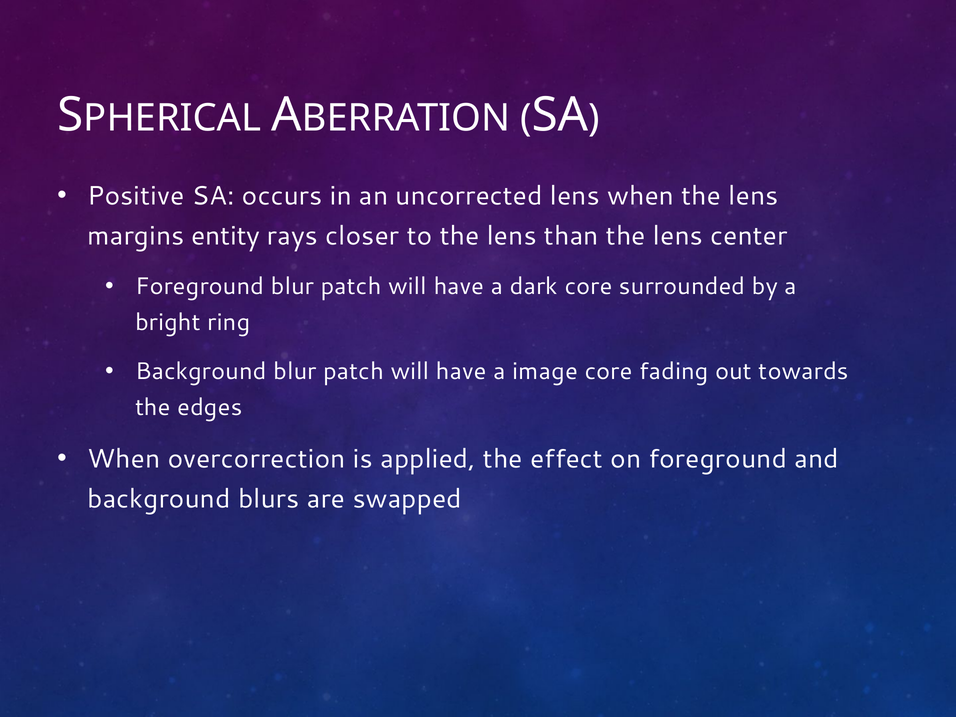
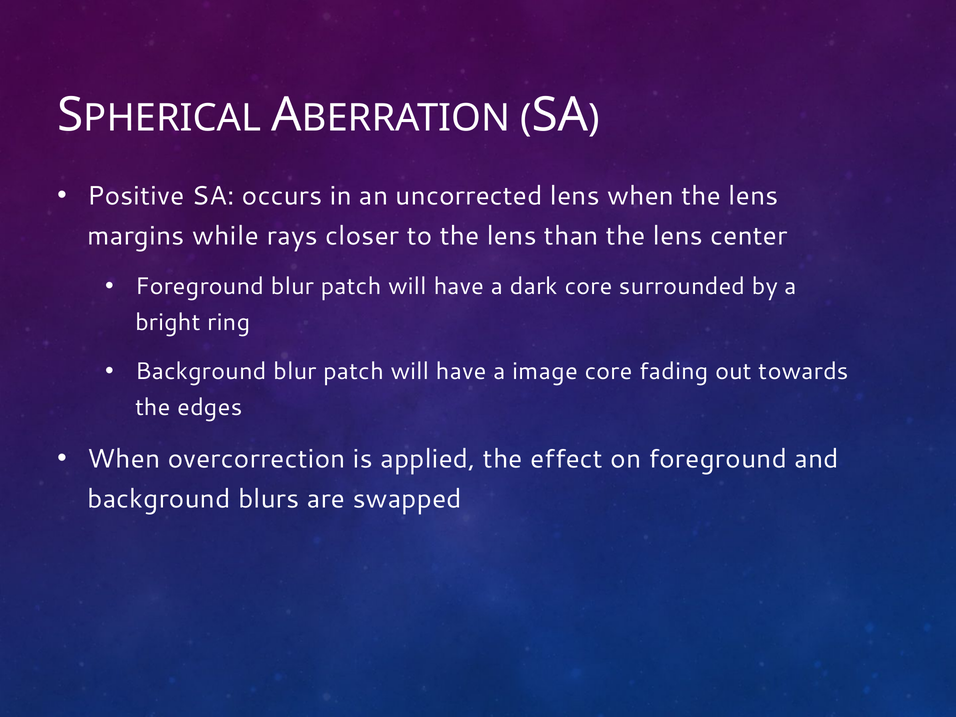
entity: entity -> while
